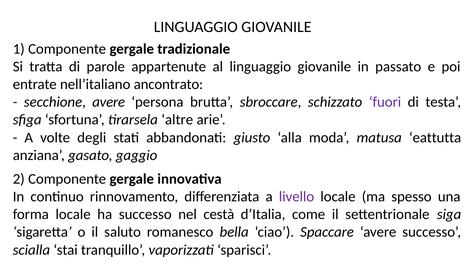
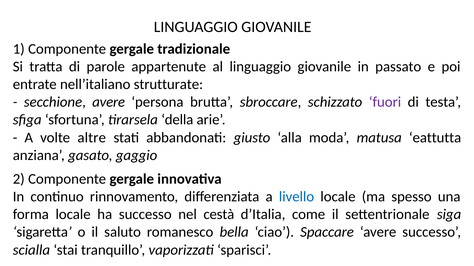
ancontrato: ancontrato -> strutturate
altre: altre -> della
degli: degli -> altre
livello colour: purple -> blue
